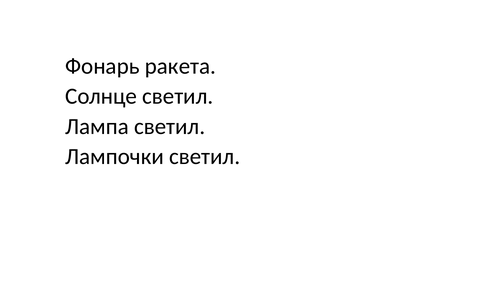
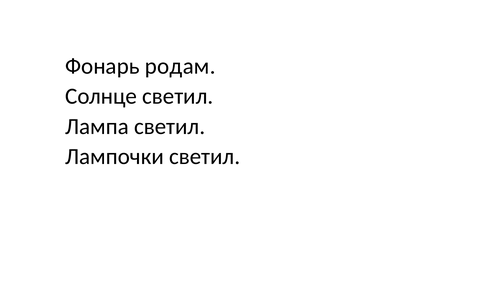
ракета: ракета -> родам
